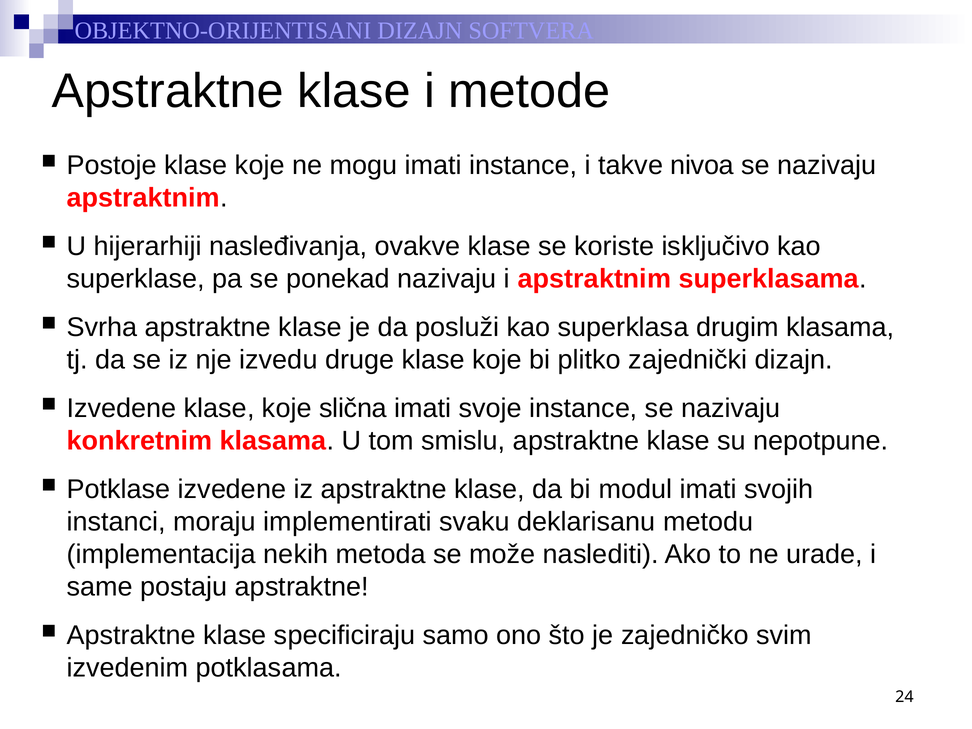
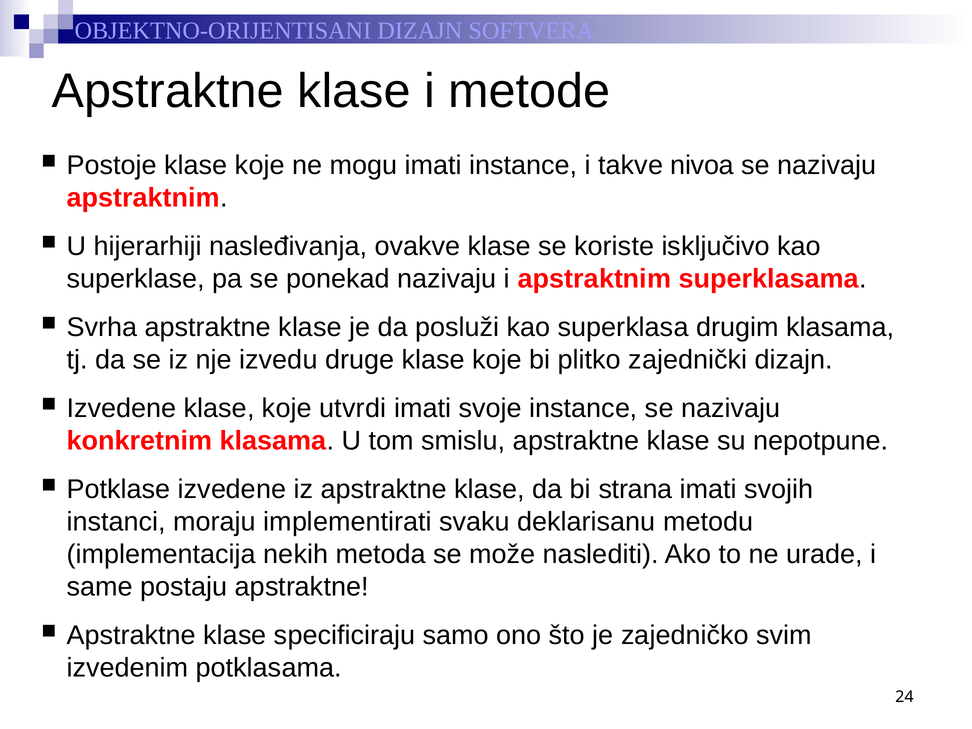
slična: slična -> utvrdi
modul: modul -> strana
